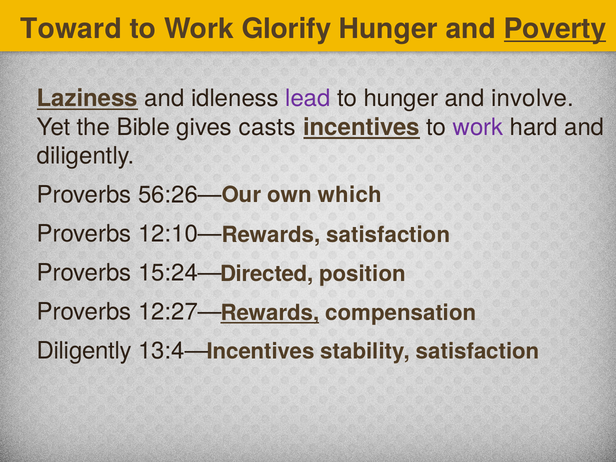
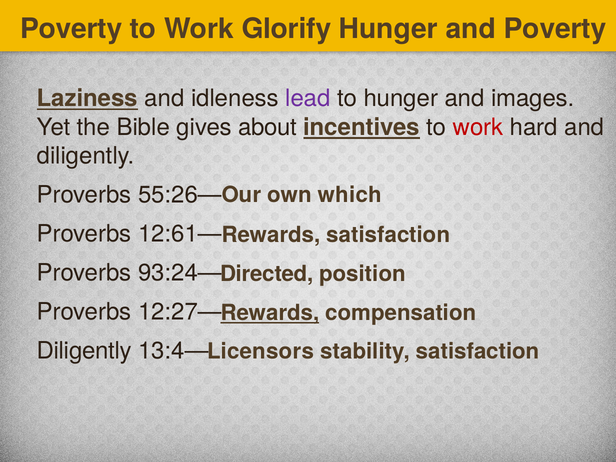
Toward at (71, 29): Toward -> Poverty
Poverty at (555, 29) underline: present -> none
involve: involve -> images
casts: casts -> about
work at (478, 127) colour: purple -> red
56:26—: 56:26— -> 55:26—
12:10—: 12:10— -> 12:61—
15:24—: 15:24— -> 93:24—
Incentives at (261, 352): Incentives -> Licensors
